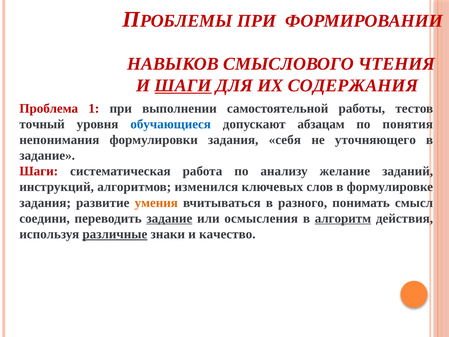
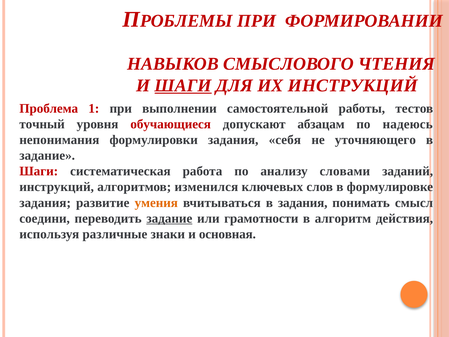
ИХ СОДЕРЖАНИЯ: СОДЕРЖАНИЯ -> ИНСТРУКЦИЙ
обучающиеся colour: blue -> red
понятия: понятия -> надеюсь
желание: желание -> словами
в разного: разного -> задания
осмысления: осмысления -> грамотности
алгоритм underline: present -> none
различные underline: present -> none
качество: качество -> основная
